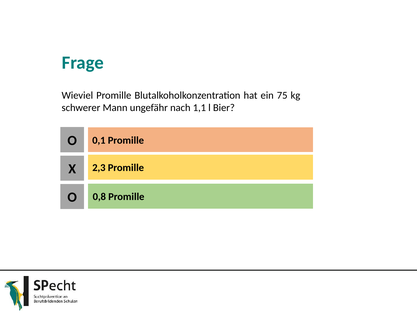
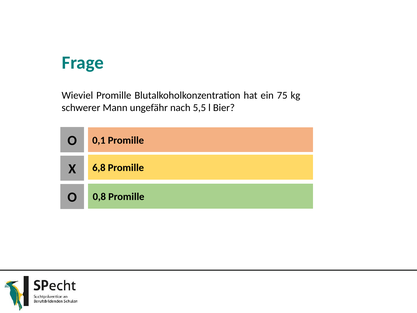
1,1: 1,1 -> 5,5
2,3: 2,3 -> 6,8
